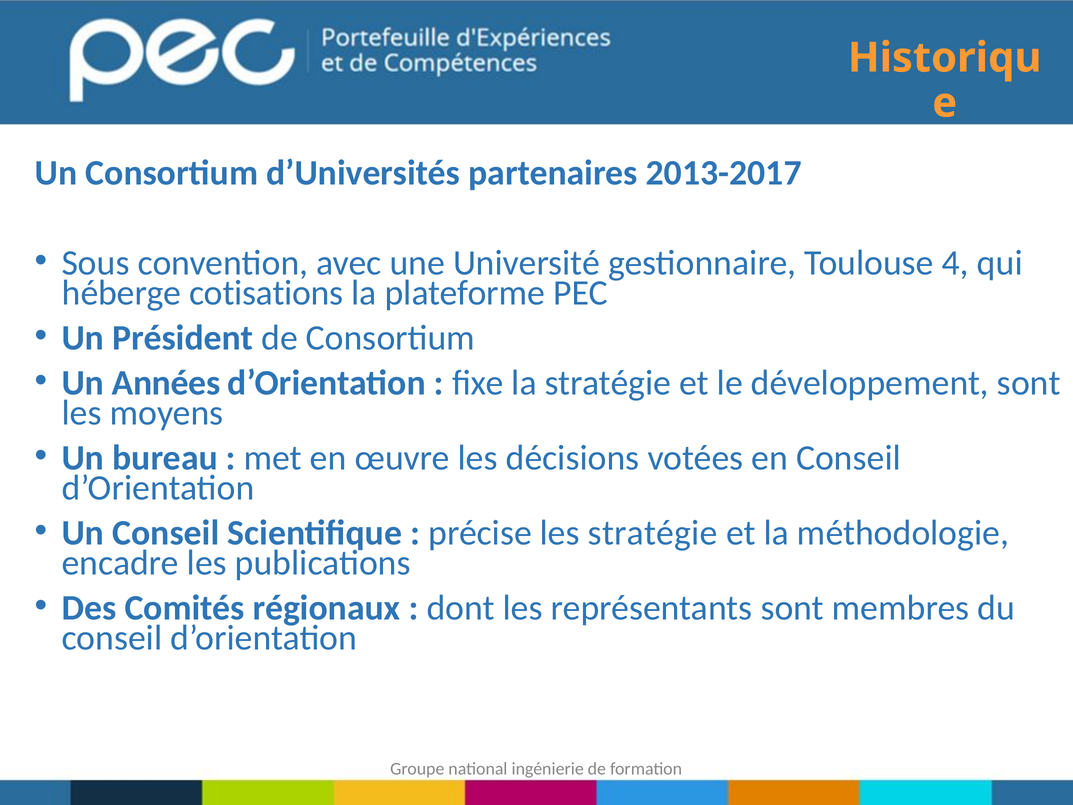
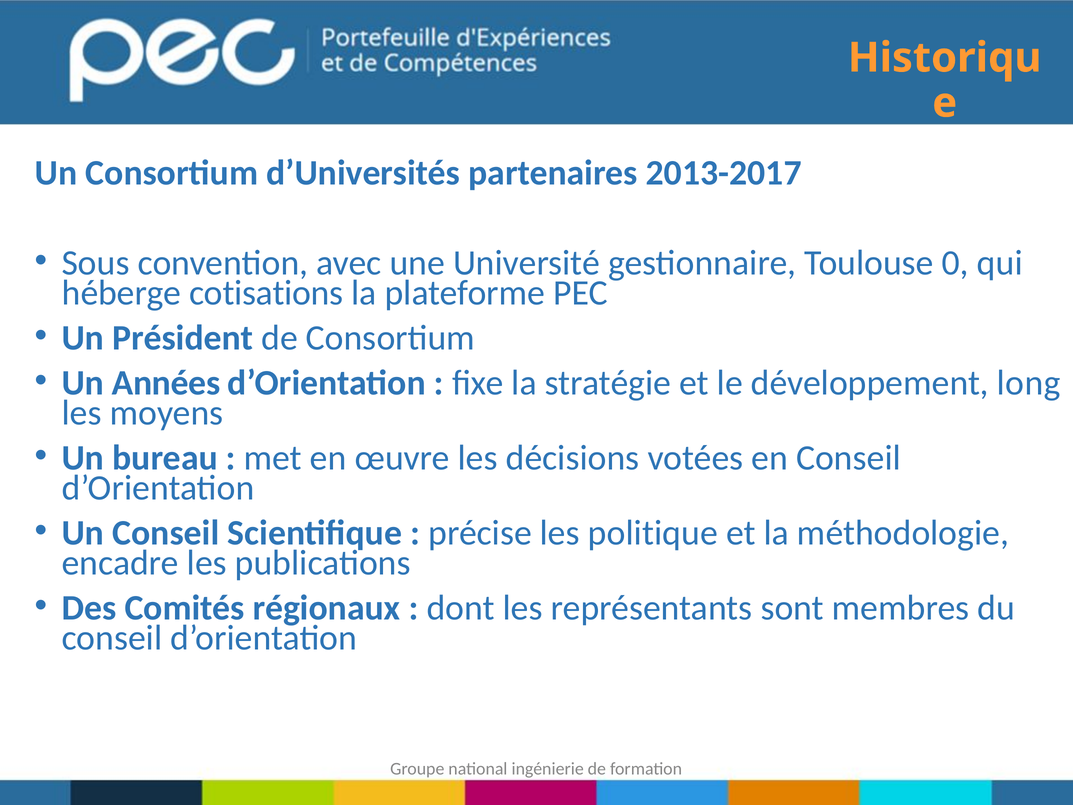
4: 4 -> 0
développement sont: sont -> long
les stratégie: stratégie -> politique
